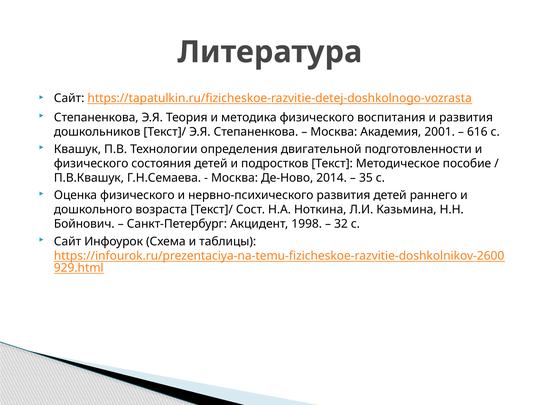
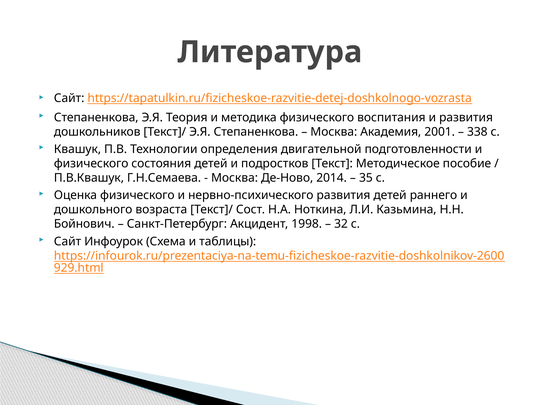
616: 616 -> 338
